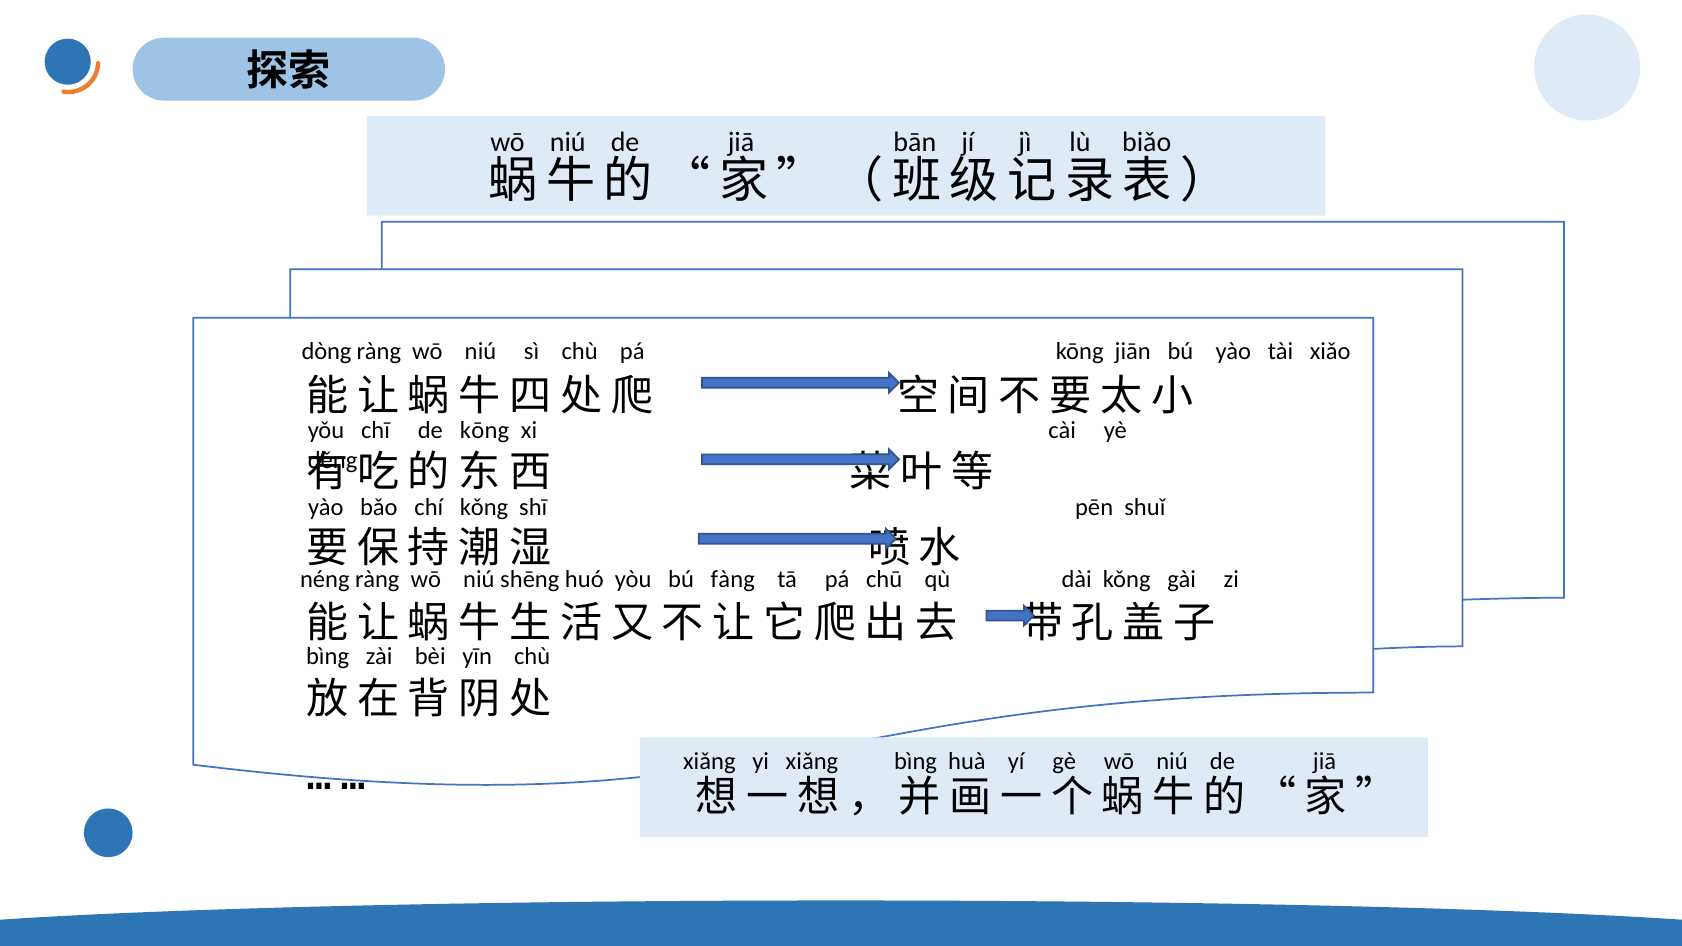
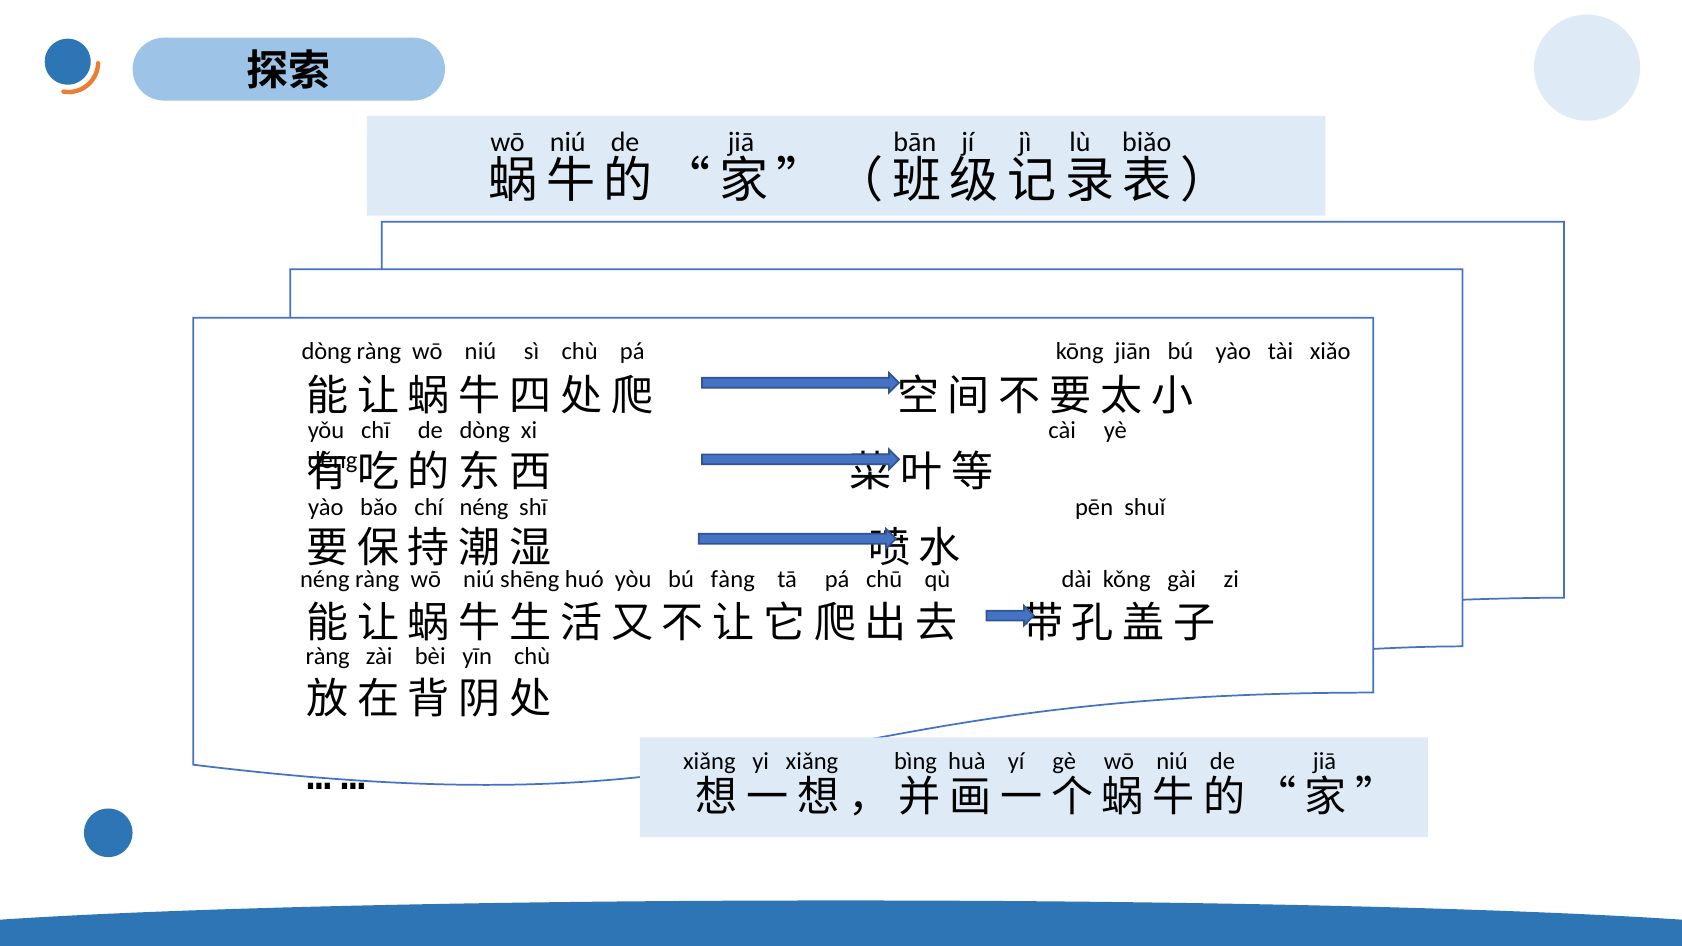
de kōng: kōng -> dòng
chí kǒng: kǒng -> néng
bìng at (328, 656): bìng -> ràng
